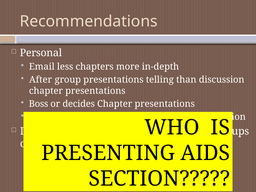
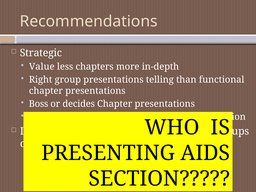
Personal: Personal -> Strategic
Email: Email -> Value
After: After -> Right
discussion: discussion -> functional
